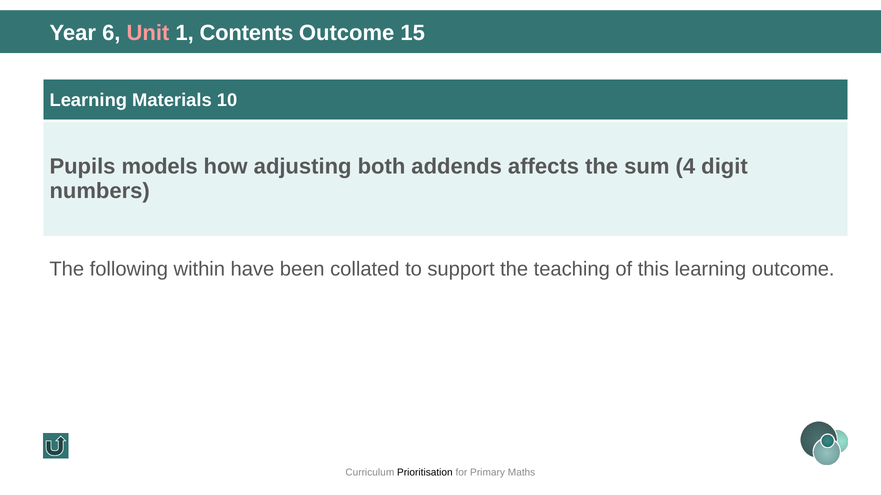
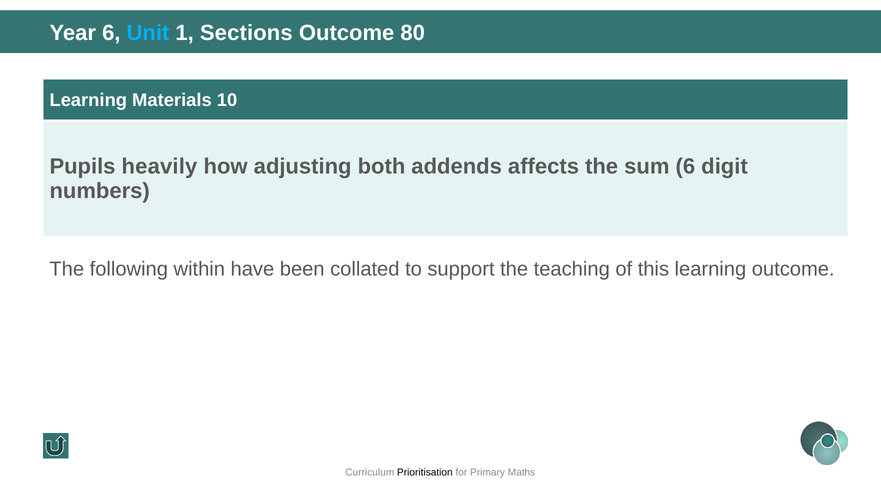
Unit colour: pink -> light blue
Contents: Contents -> Sections
15: 15 -> 80
models: models -> heavily
sum 4: 4 -> 6
